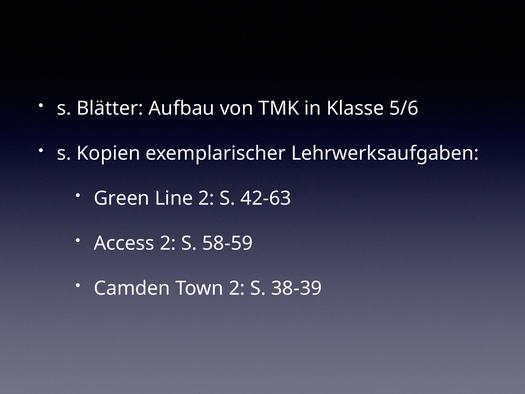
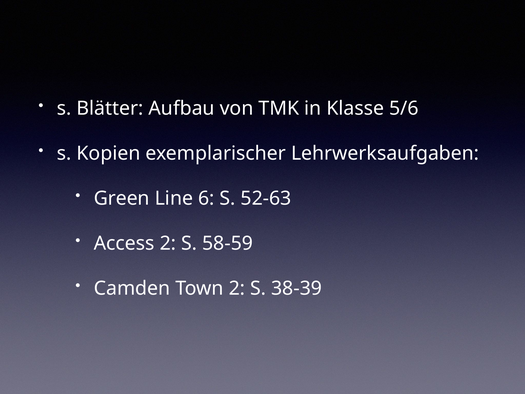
Line 2: 2 -> 6
42-63: 42-63 -> 52-63
